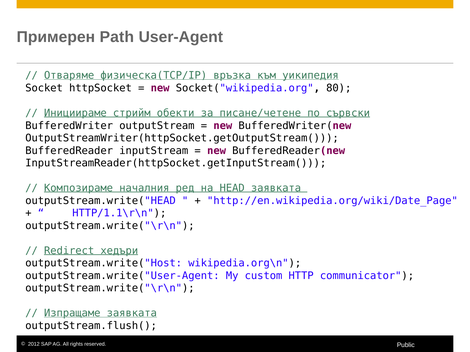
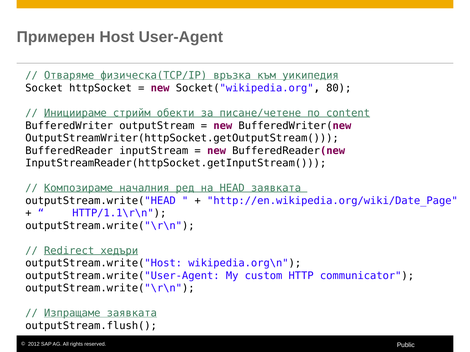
Path: Path -> Host
сървски: сървски -> content
